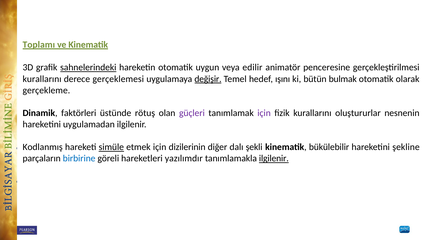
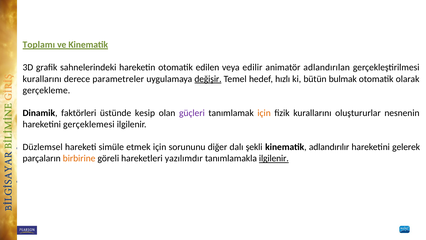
sahnelerindeki underline: present -> none
uygun: uygun -> edilen
penceresine: penceresine -> adlandırılan
gerçeklemesi: gerçeklemesi -> parametreler
ışını: ışını -> hızlı
rötuş: rötuş -> kesip
için at (264, 113) colour: purple -> orange
uygulamadan: uygulamadan -> gerçeklemesi
Kodlanmış: Kodlanmış -> Düzlemsel
simüle underline: present -> none
dizilerinin: dizilerinin -> sorununu
bükülebilir: bükülebilir -> adlandırılır
şekline: şekline -> gelerek
birbirine colour: blue -> orange
